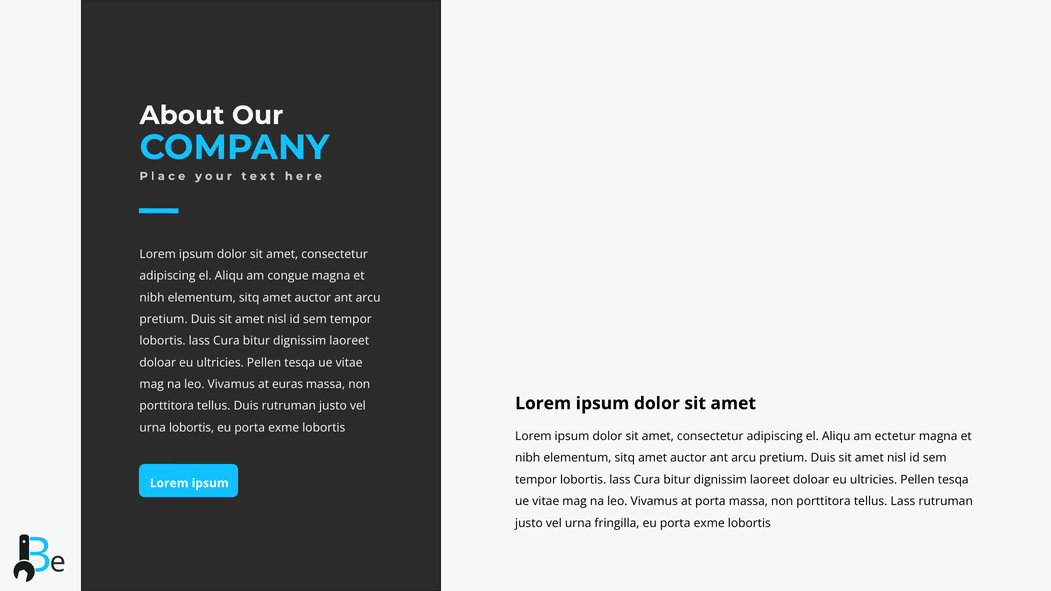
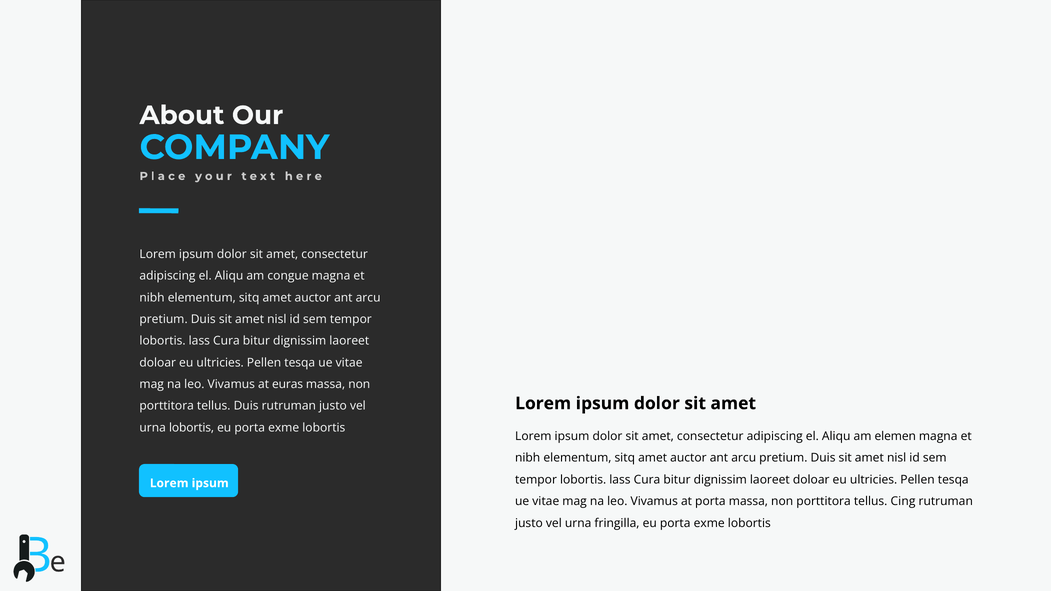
ectetur: ectetur -> elemen
tellus Lass: Lass -> Cing
